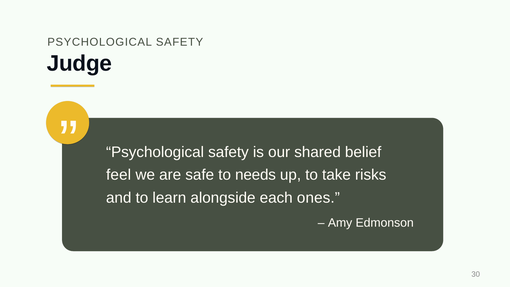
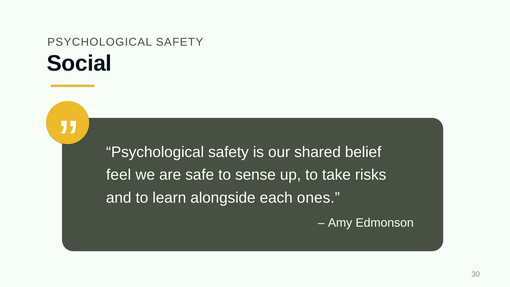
Judge: Judge -> Social
needs: needs -> sense
